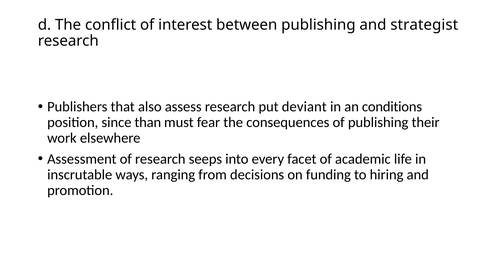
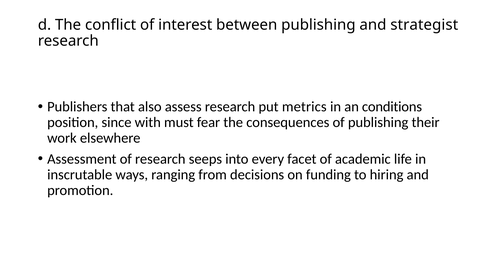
deviant: deviant -> metrics
than: than -> with
